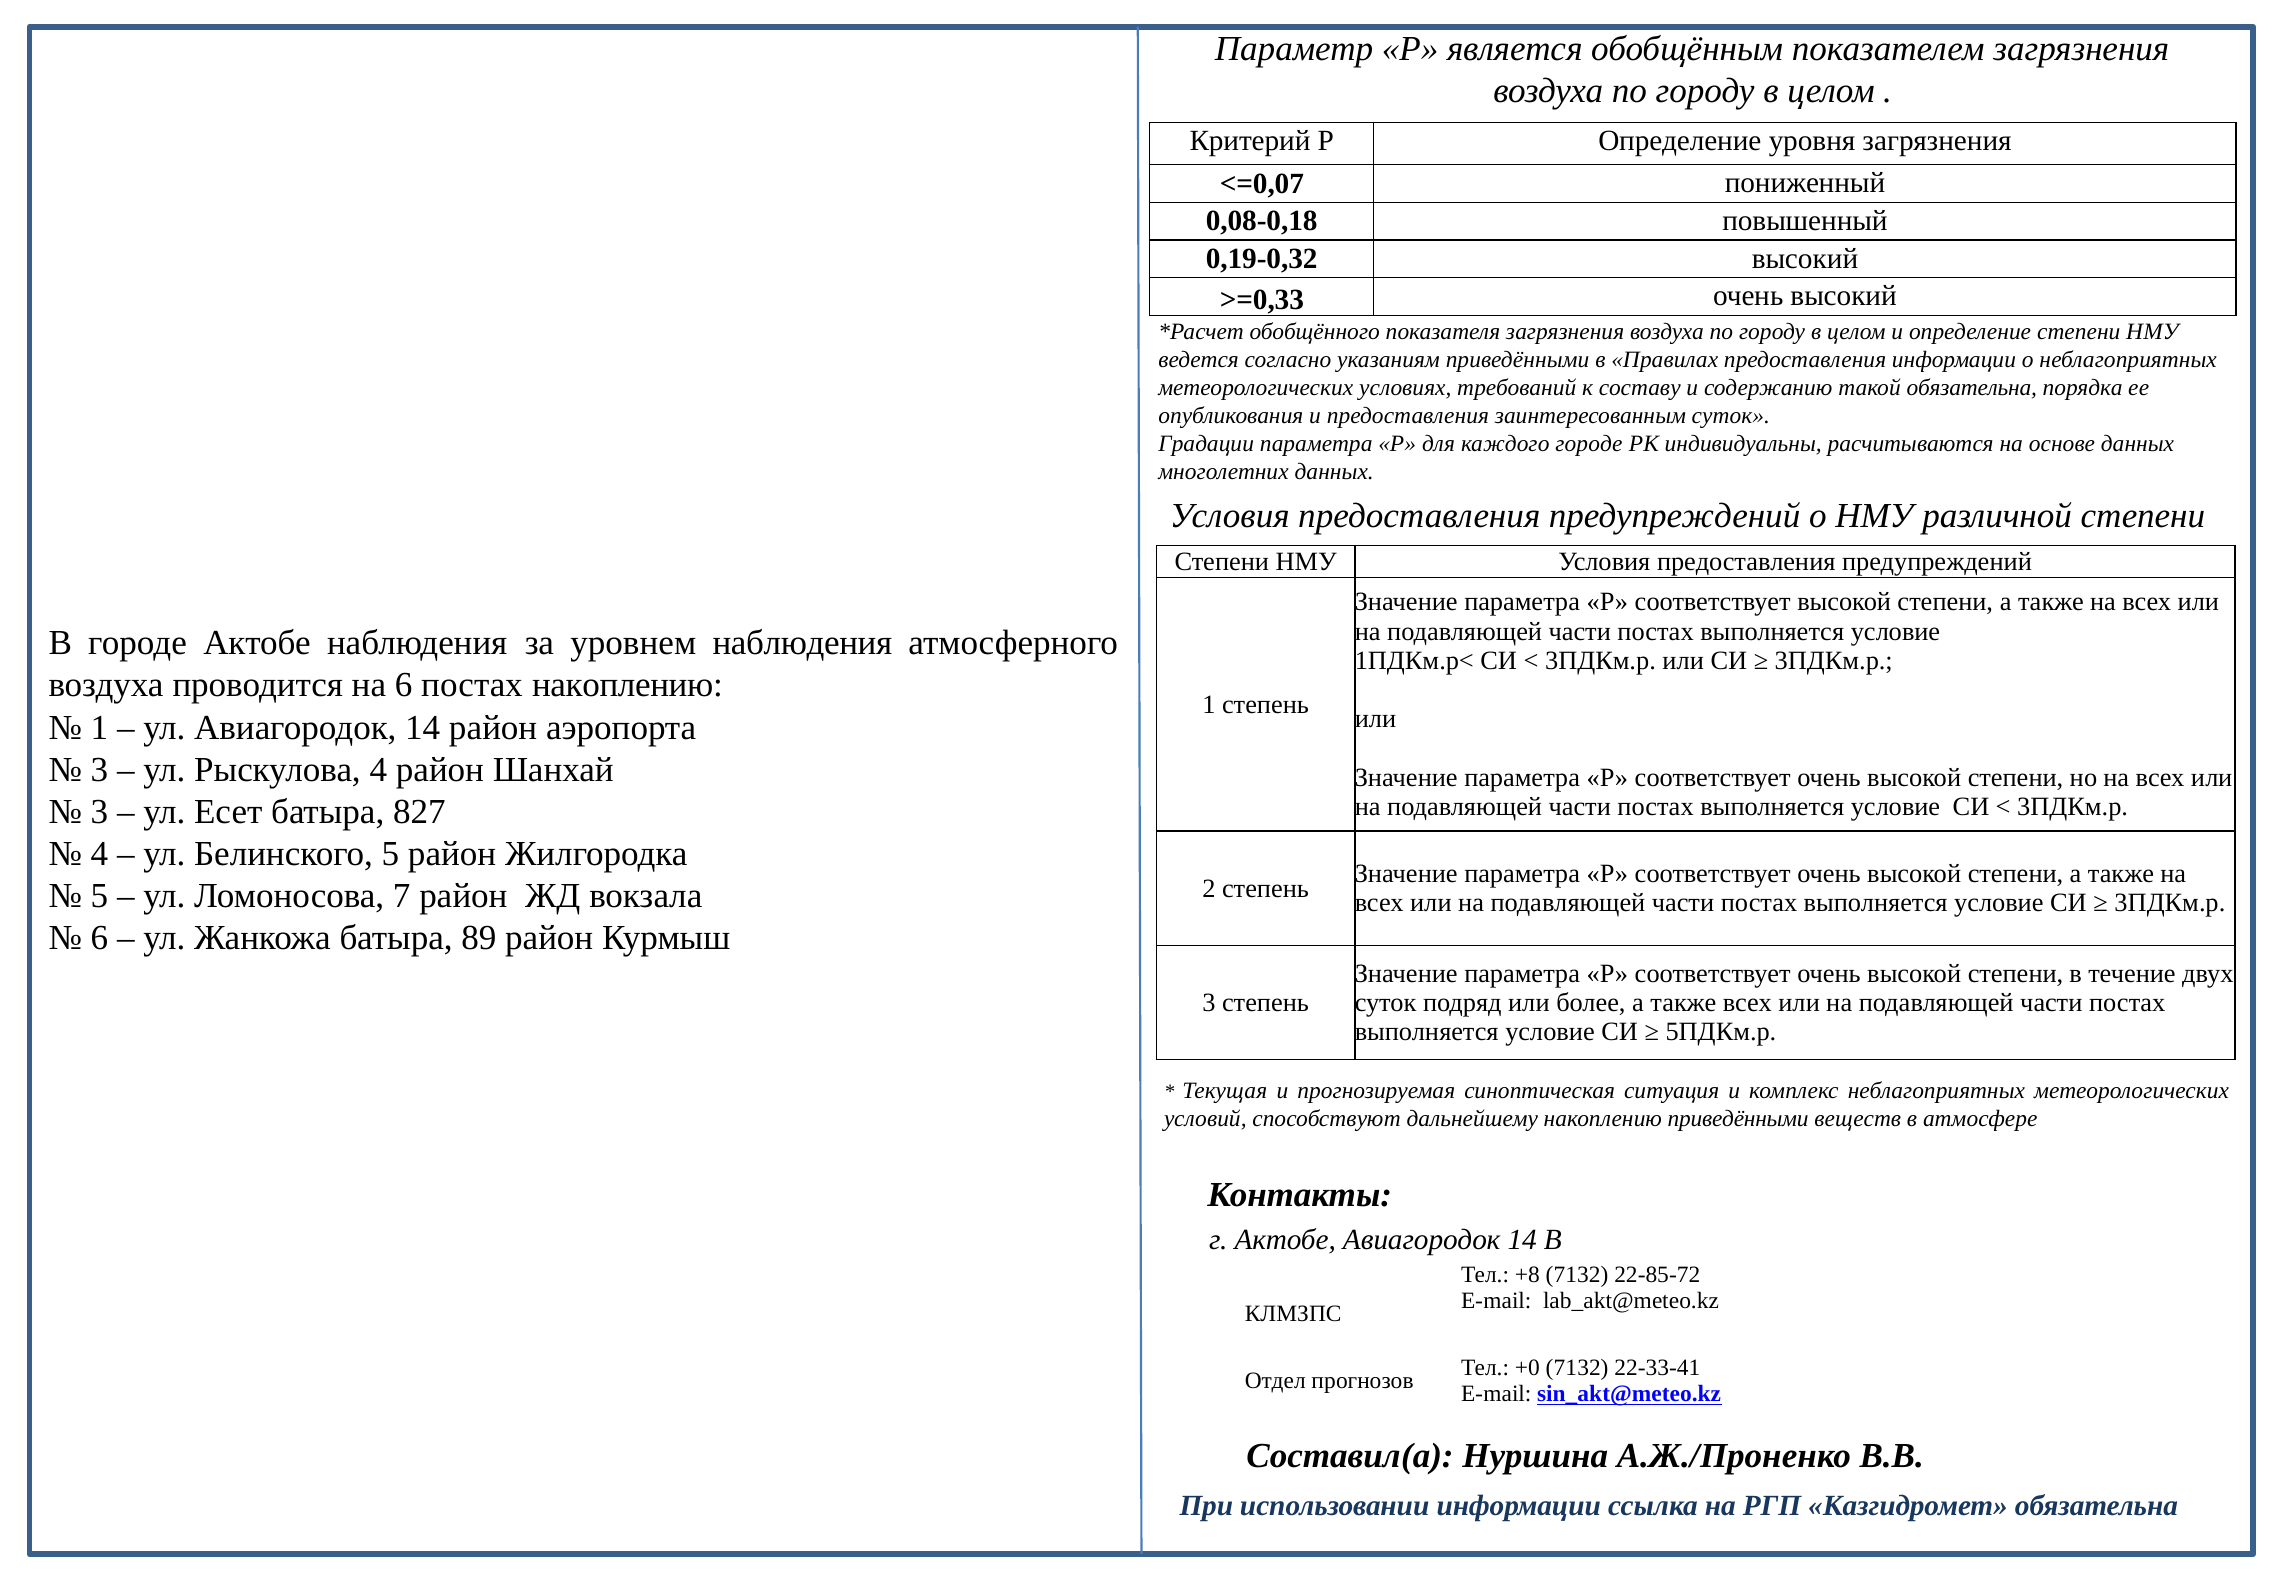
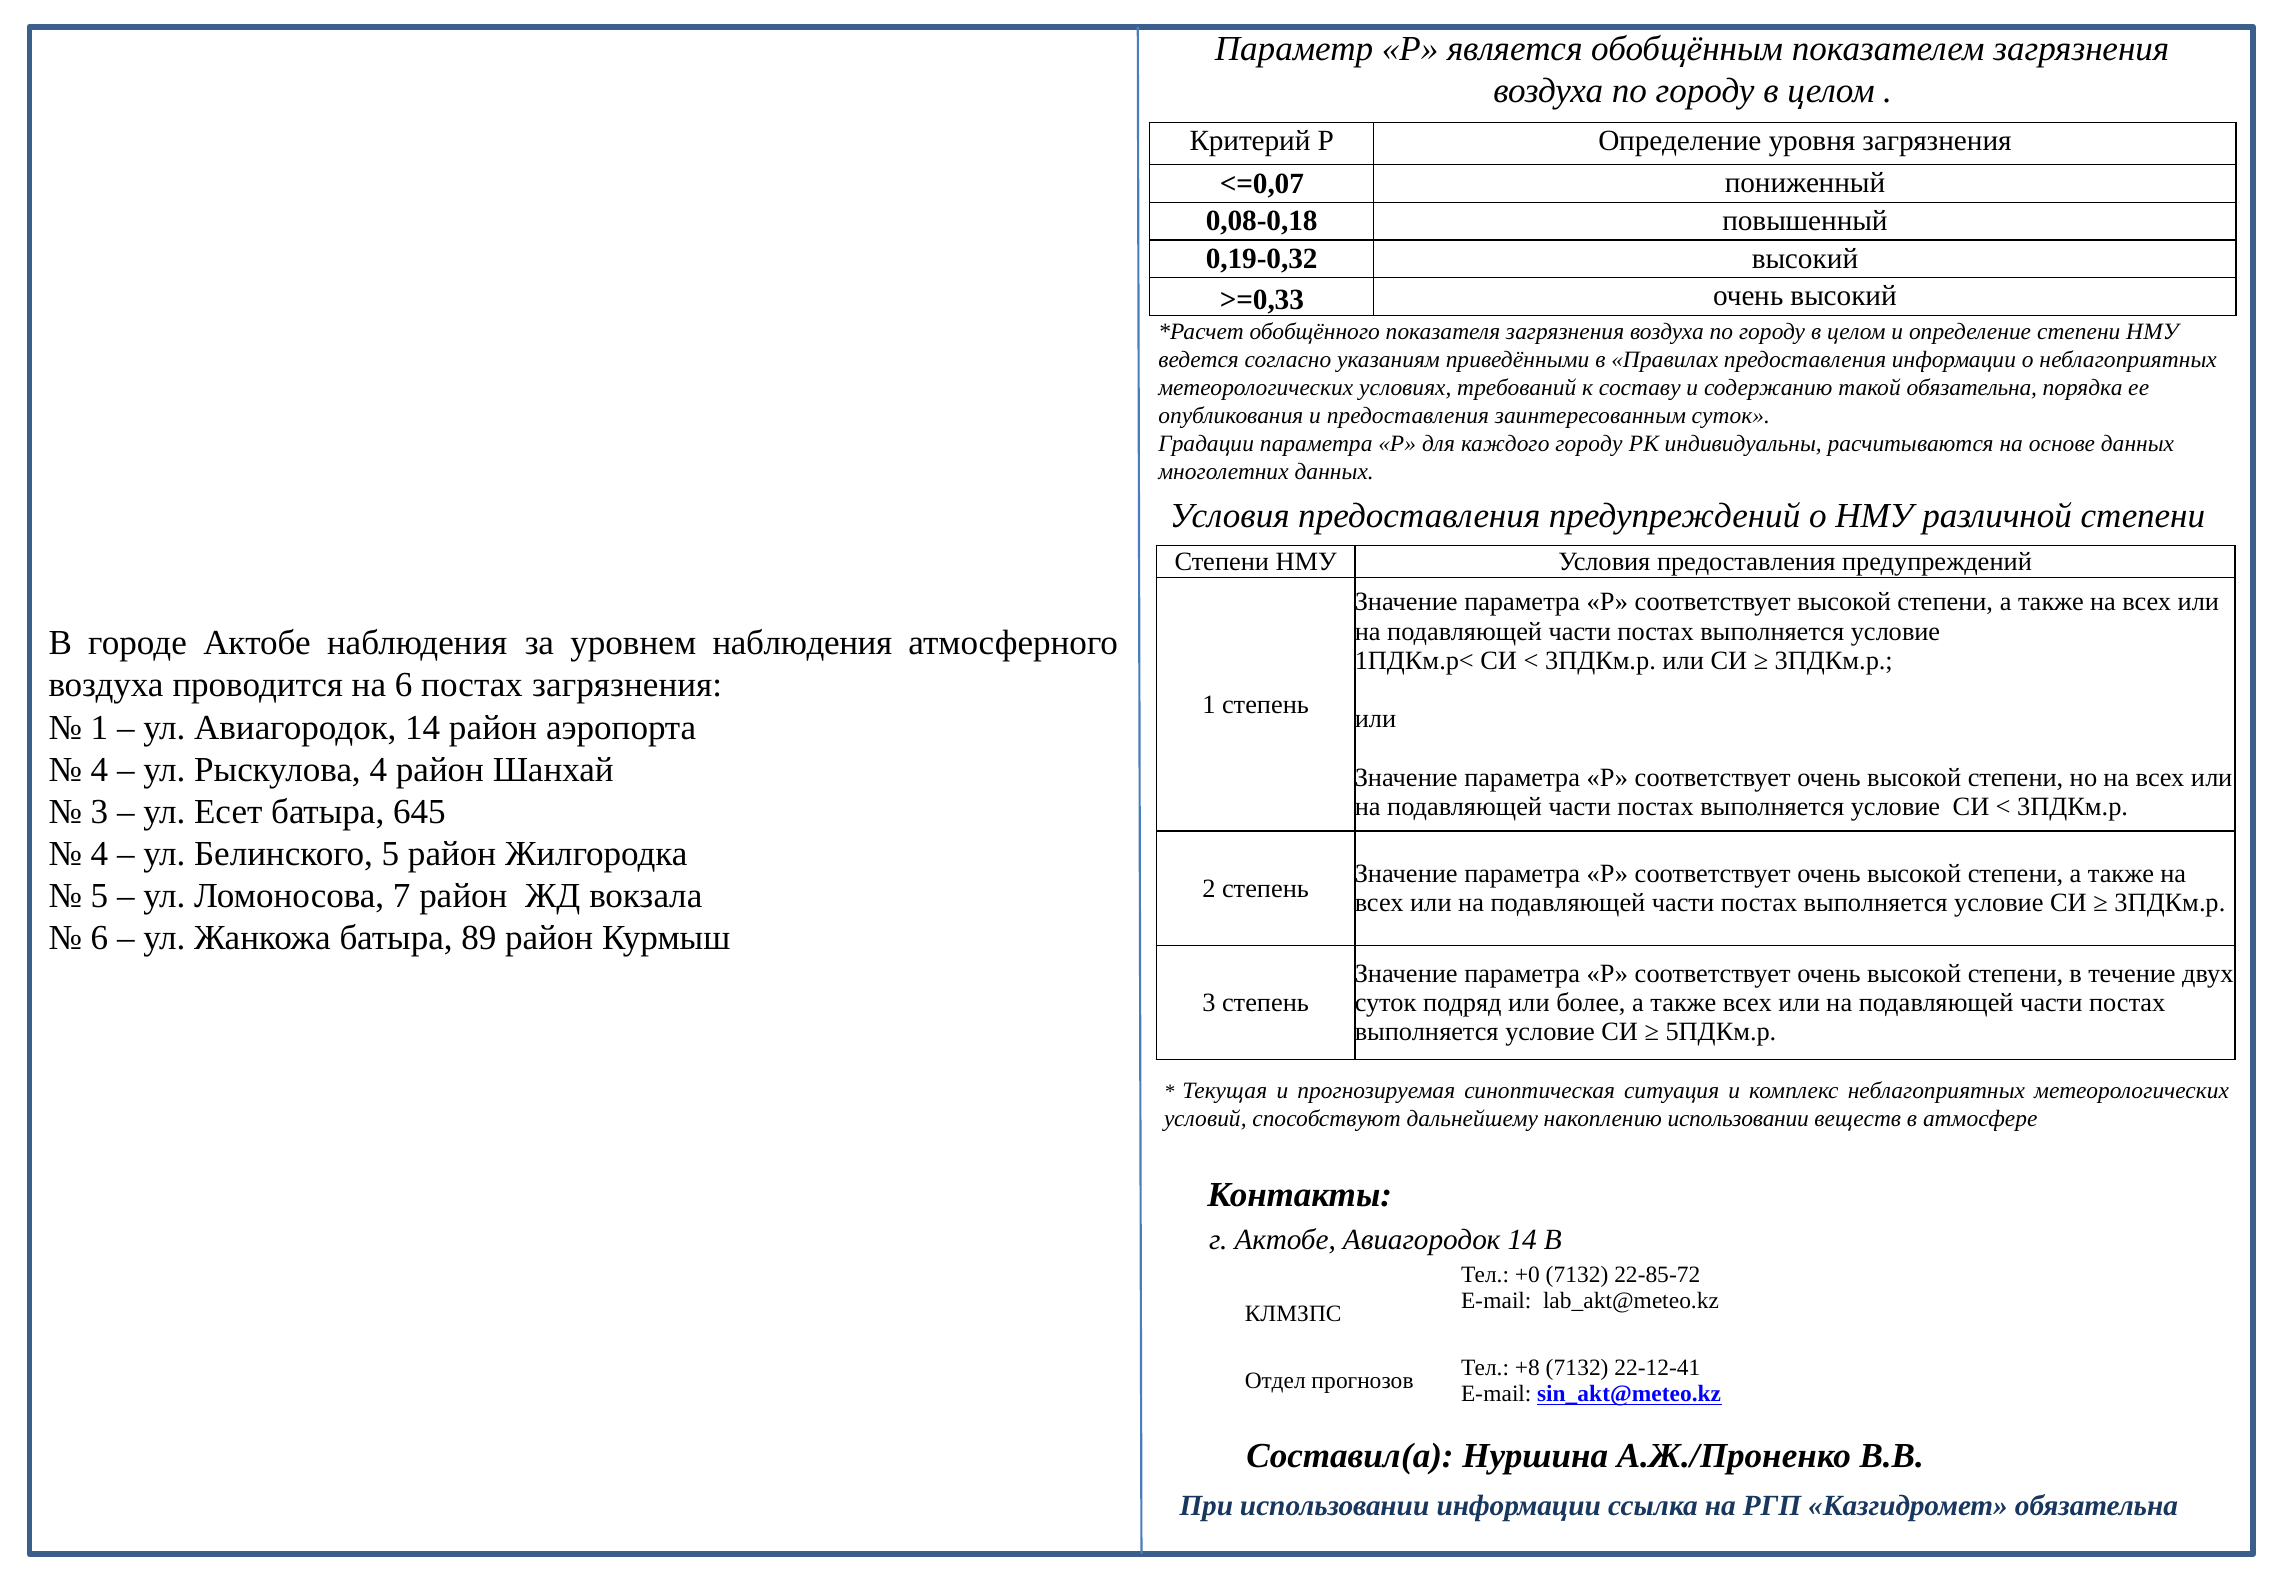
каждого городе: городе -> городу
постах накоплению: накоплению -> загрязнения
3 at (99, 769): 3 -> 4
827: 827 -> 645
накоплению приведёнными: приведёнными -> использовании
+8: +8 -> +0
+0: +0 -> +8
22-33-41: 22-33-41 -> 22-12-41
